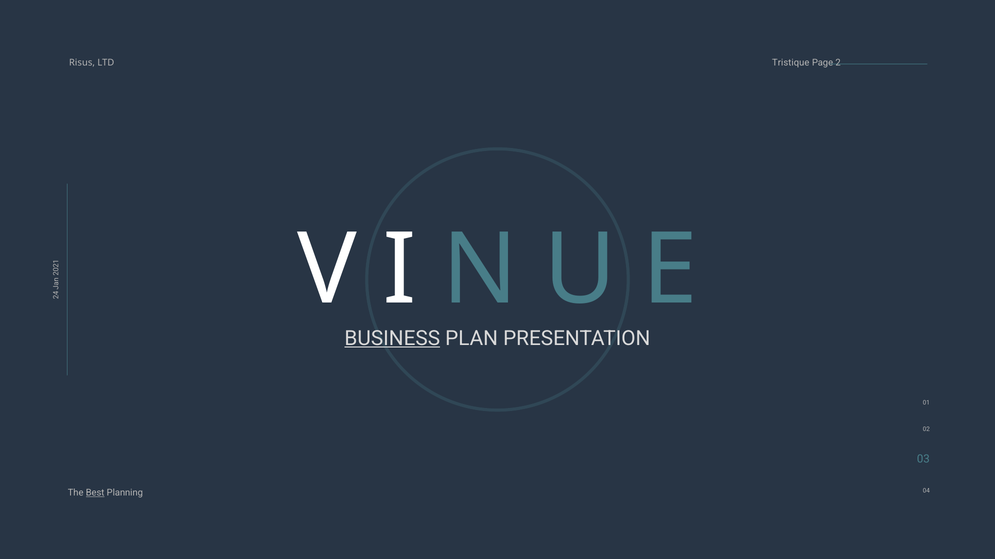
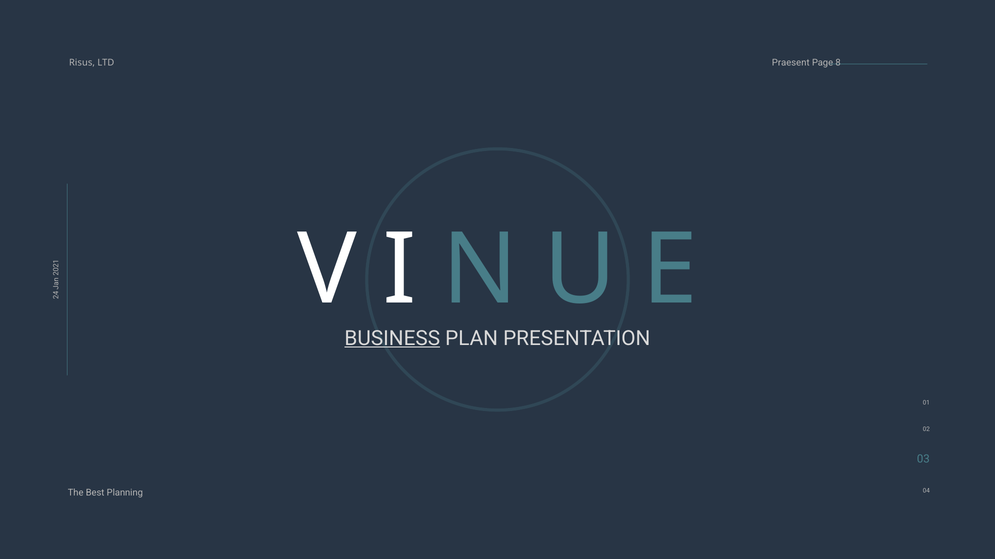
Tristique: Tristique -> Praesent
Page 2: 2 -> 8
Best underline: present -> none
